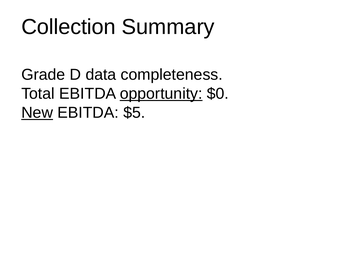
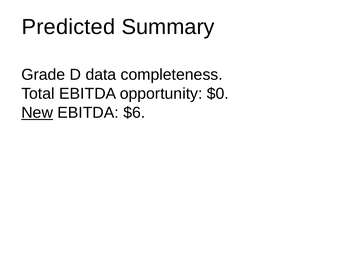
Collection: Collection -> Predicted
opportunity underline: present -> none
$5: $5 -> $6
